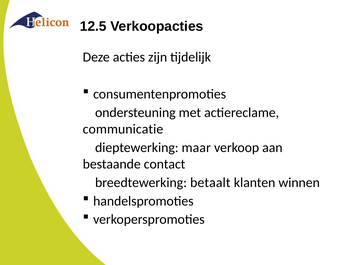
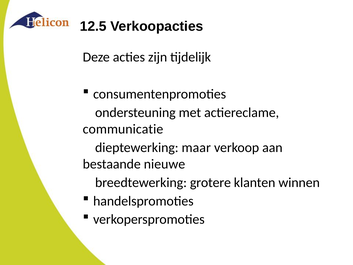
contact: contact -> nieuwe
betaalt: betaalt -> grotere
